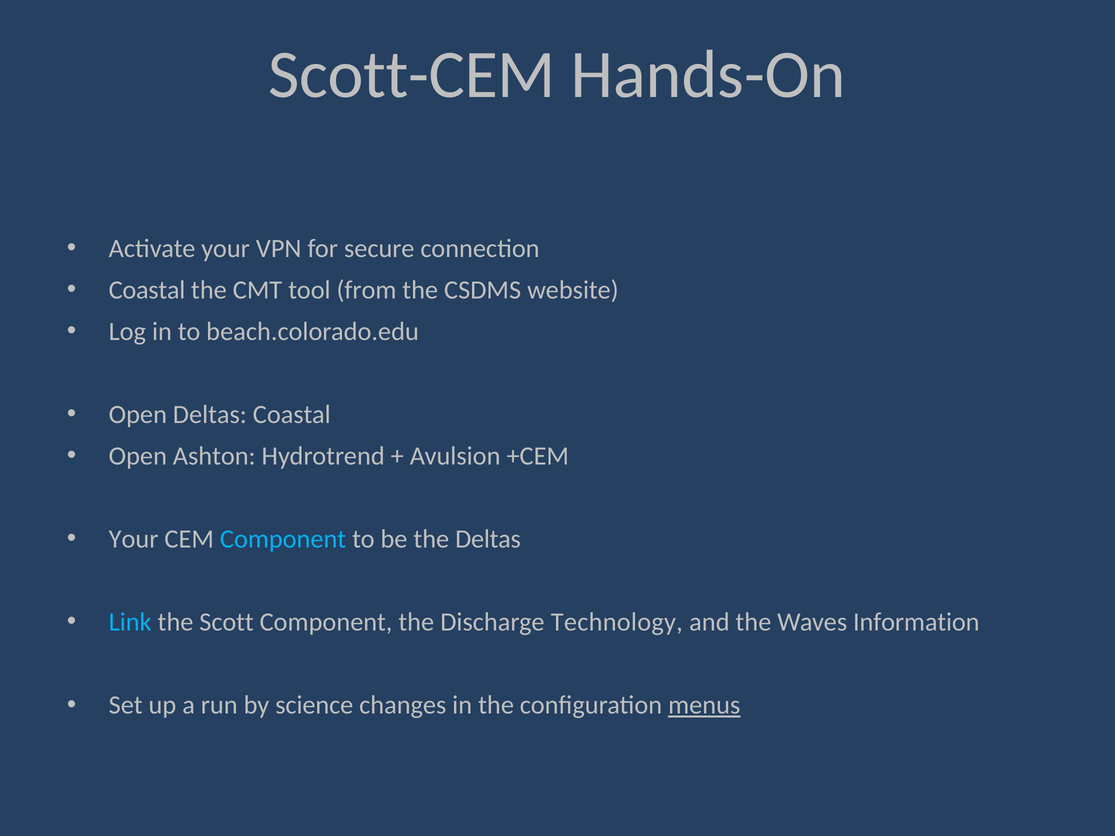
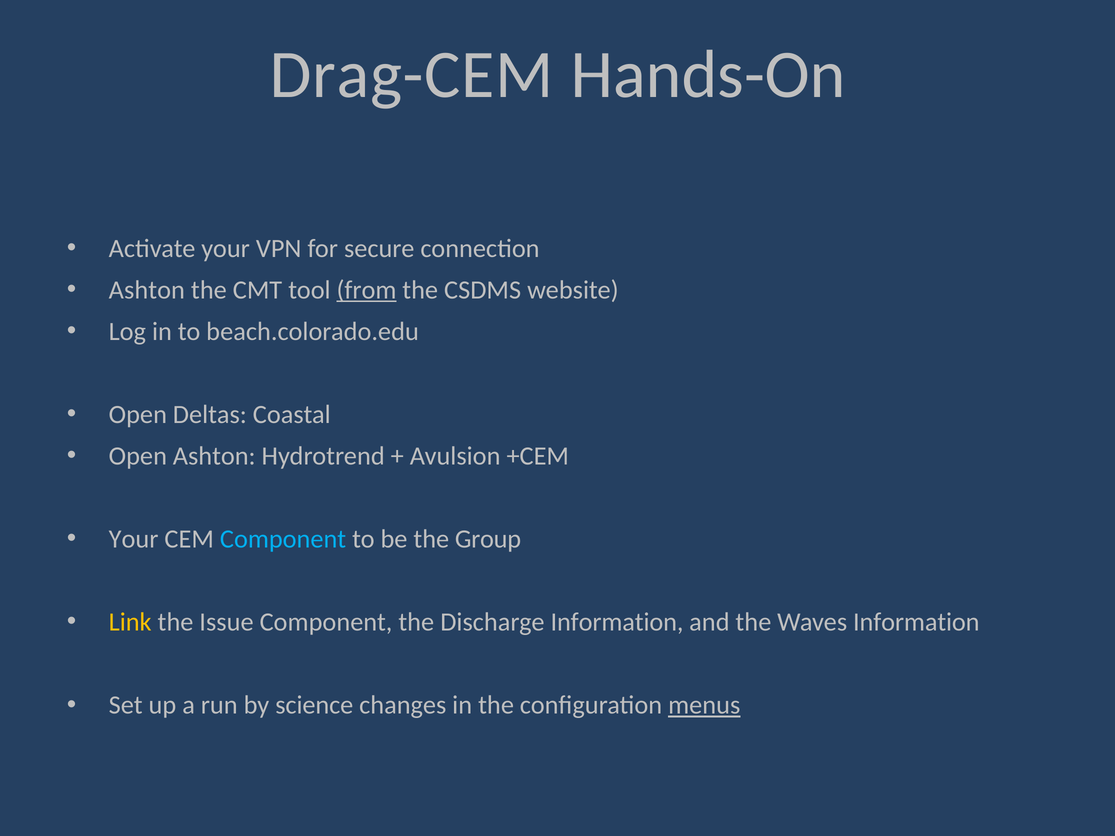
Scott-CEM: Scott-CEM -> Drag-CEM
Coastal at (147, 290): Coastal -> Ashton
from underline: none -> present
the Deltas: Deltas -> Group
Link colour: light blue -> yellow
Scott: Scott -> Issue
Discharge Technology: Technology -> Information
